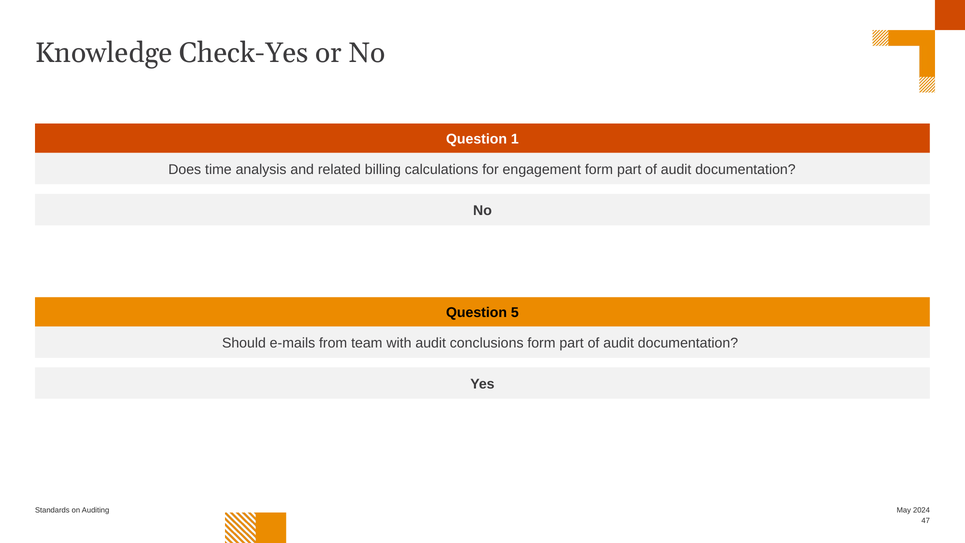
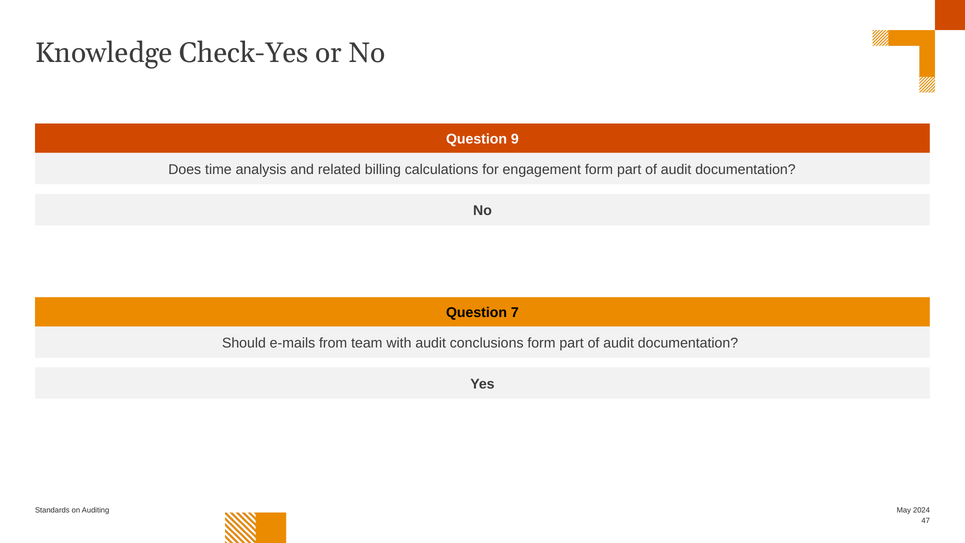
1: 1 -> 9
5: 5 -> 7
